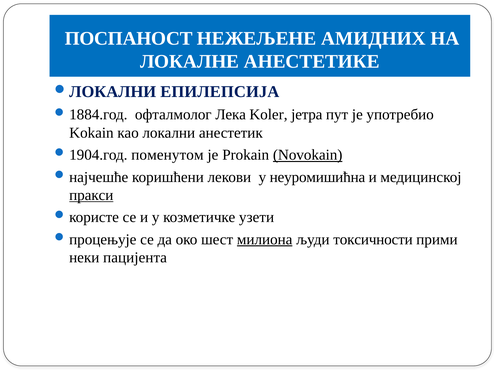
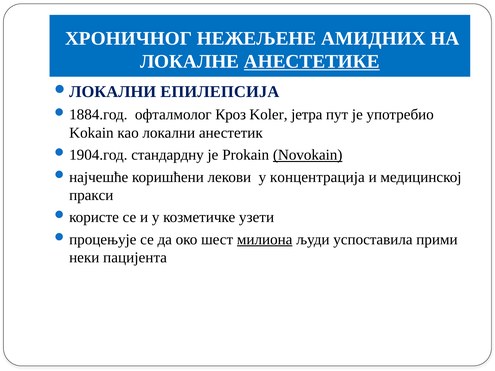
ПОСПАНОСТ: ПОСПАНОСТ -> ХРОНИЧНОГ
АНЕСТЕТИКЕ underline: none -> present
Лека: Лека -> Кроз
поменутом: поменутом -> стандардну
неуромишићна: неуромишићна -> концентрација
пракси underline: present -> none
токсичности: токсичности -> успоставила
